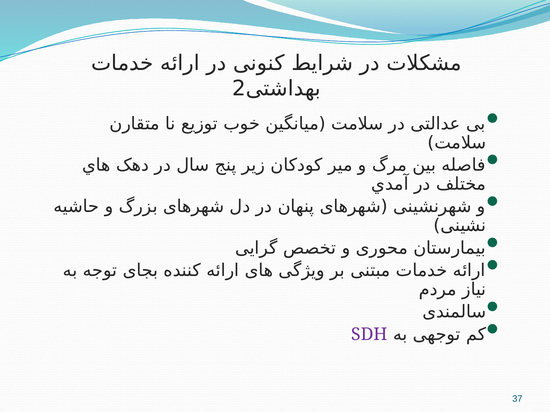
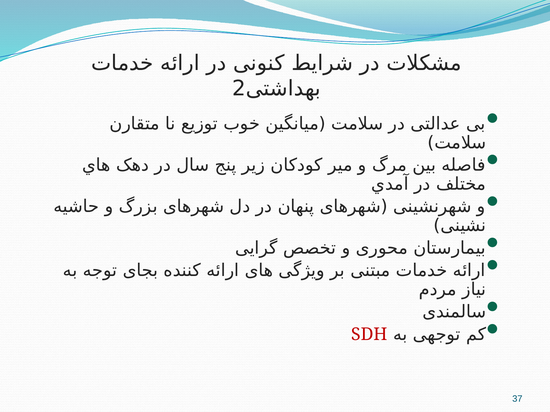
SDH colour: purple -> red
